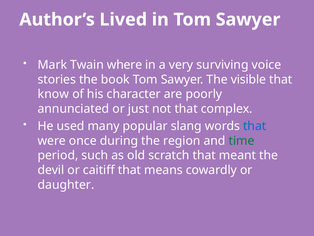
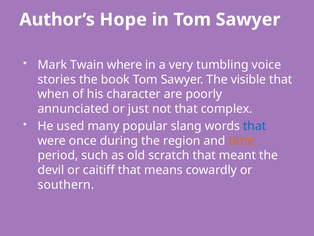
Lived: Lived -> Hope
surviving: surviving -> tumbling
know: know -> when
time colour: green -> orange
daughter: daughter -> southern
